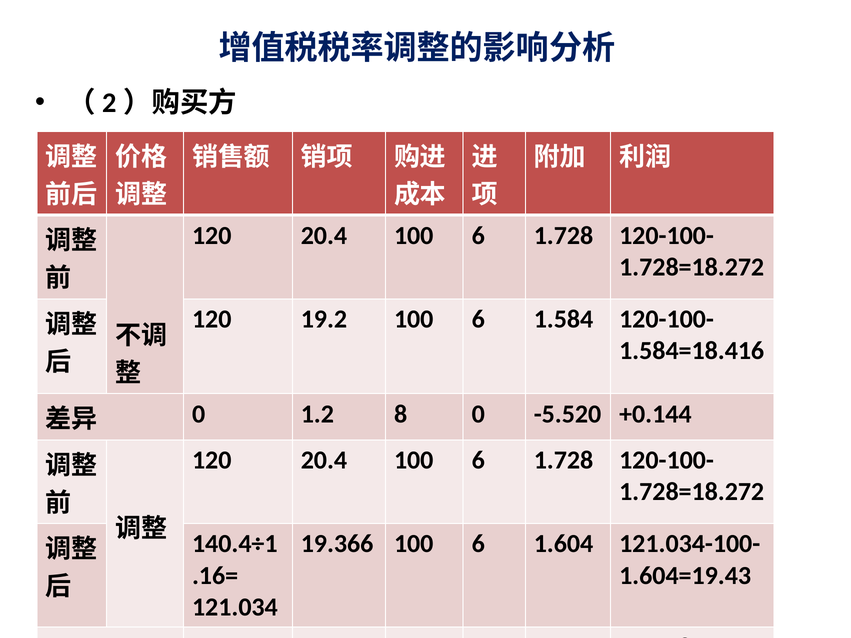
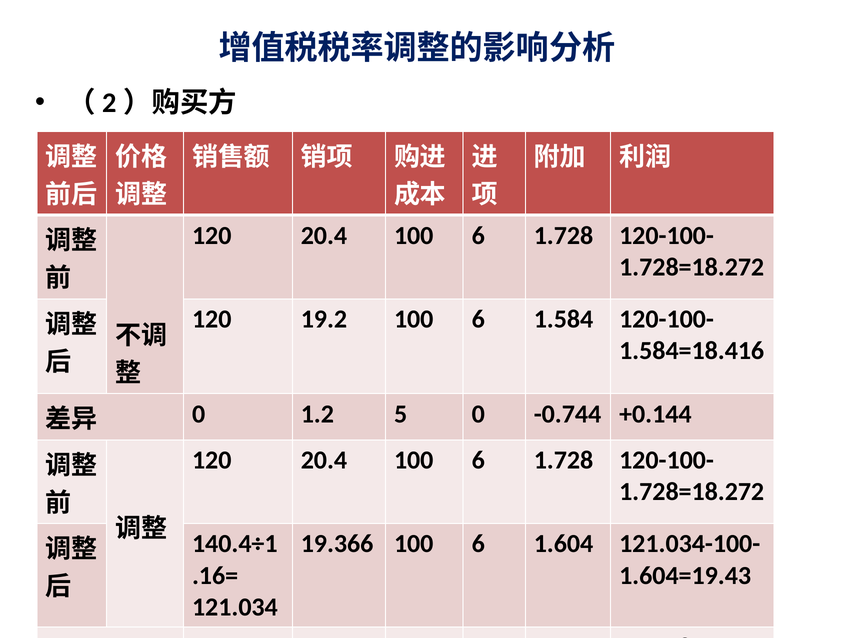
8: 8 -> 5
-5.520: -5.520 -> -0.744
